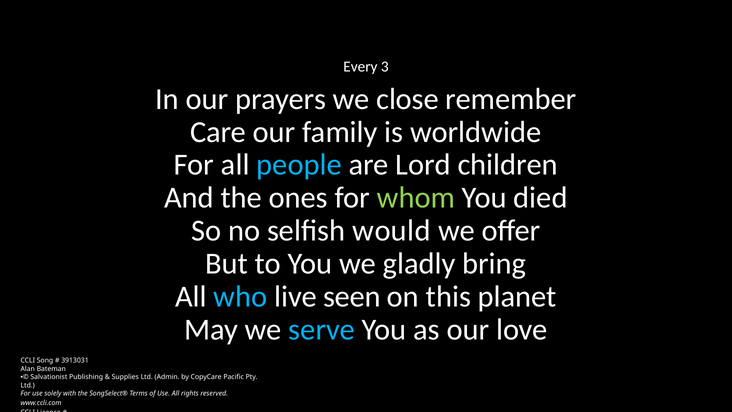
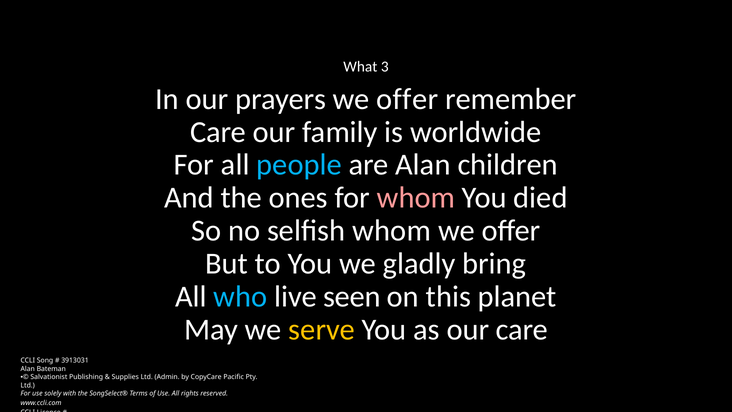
Every: Every -> What
prayers we close: close -> offer
are Lord: Lord -> Alan
whom at (416, 198) colour: light green -> pink
selfish would: would -> whom
serve colour: light blue -> yellow
our love: love -> care
